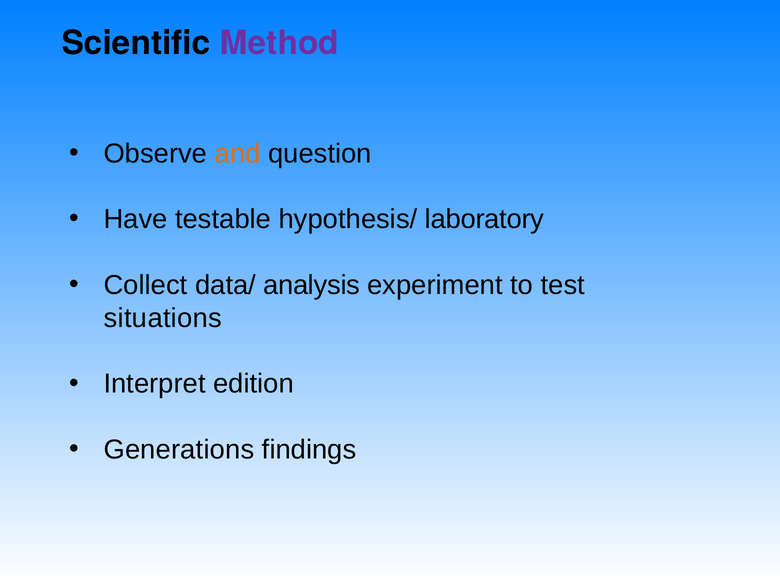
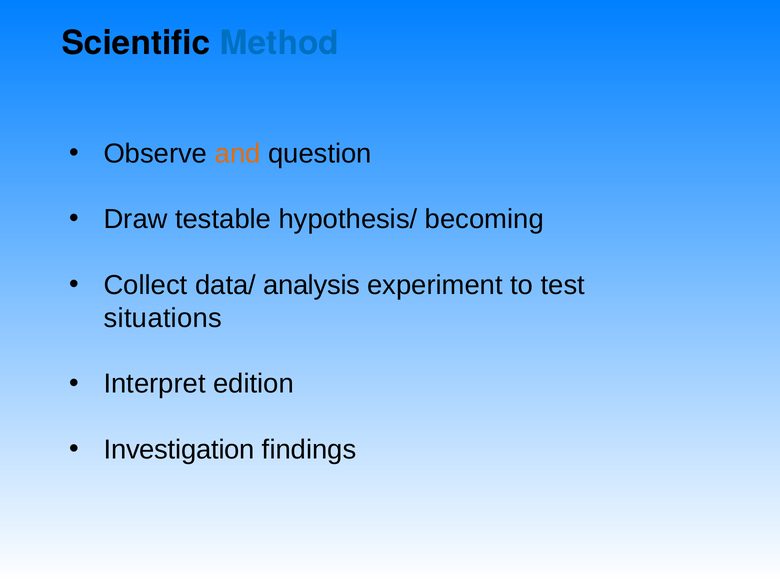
Method colour: purple -> blue
Have: Have -> Draw
laboratory: laboratory -> becoming
Generations: Generations -> Investigation
